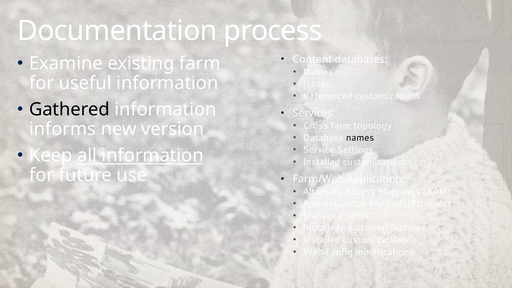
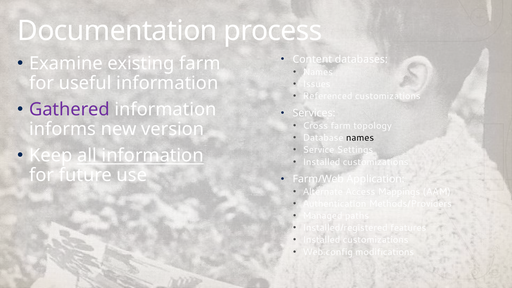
Gathered colour: black -> purple
